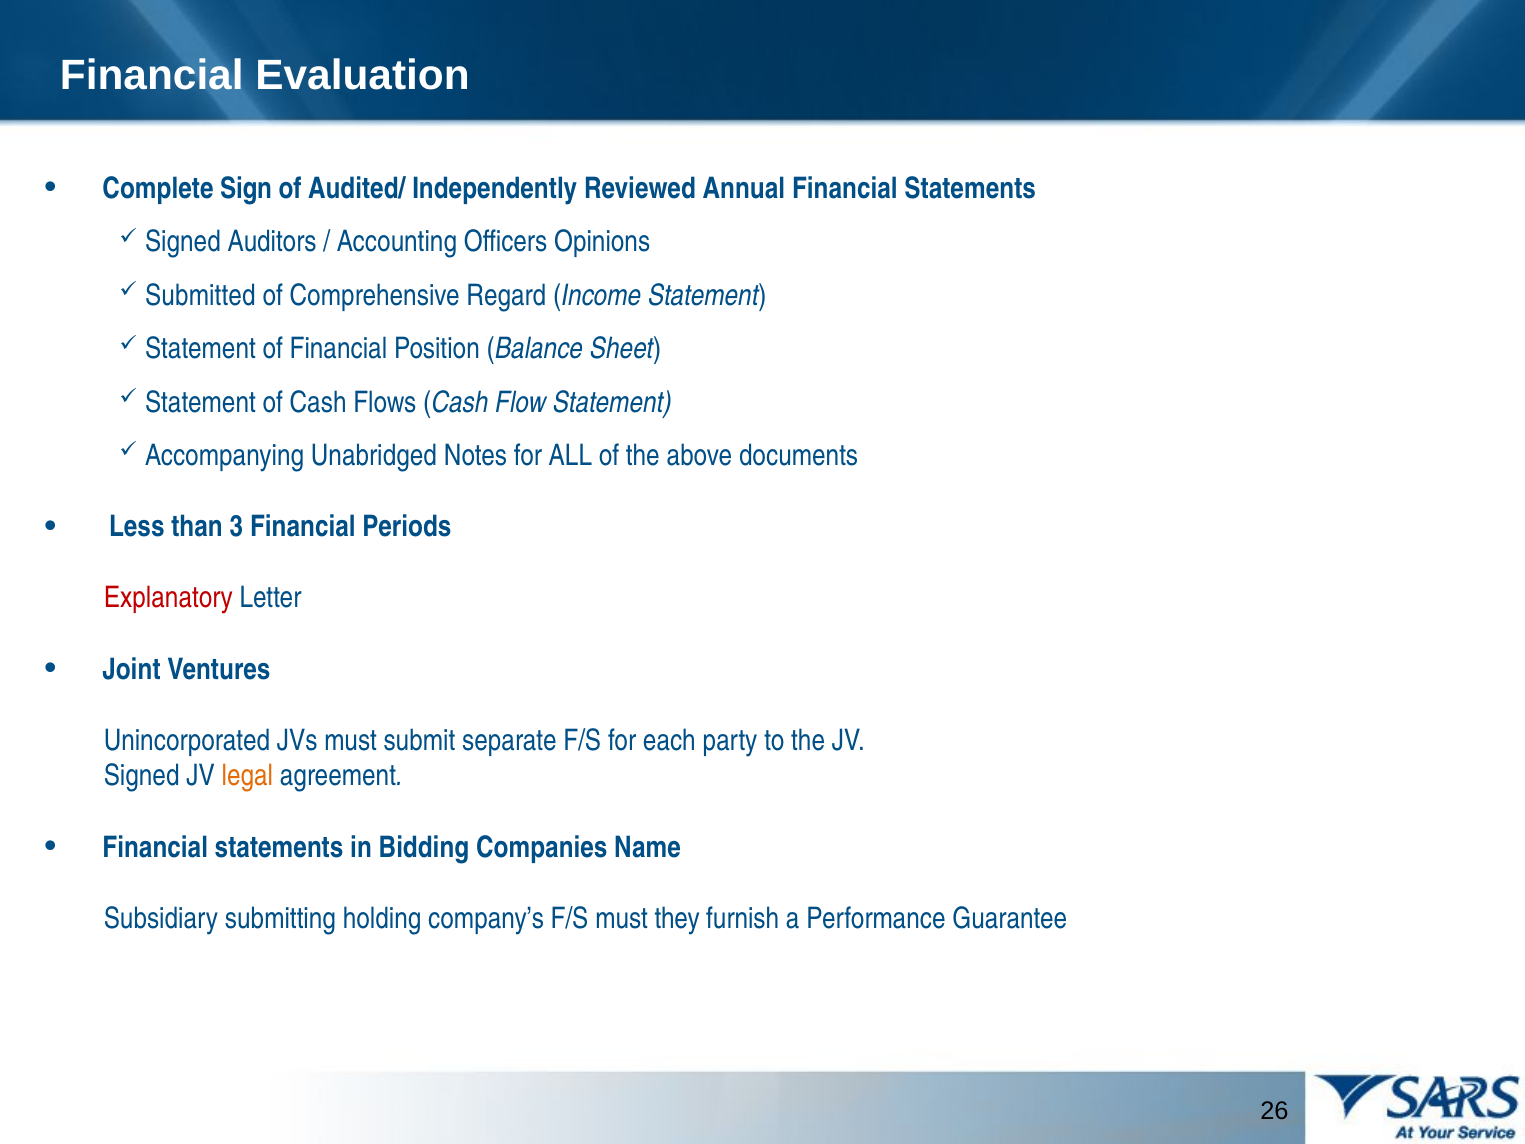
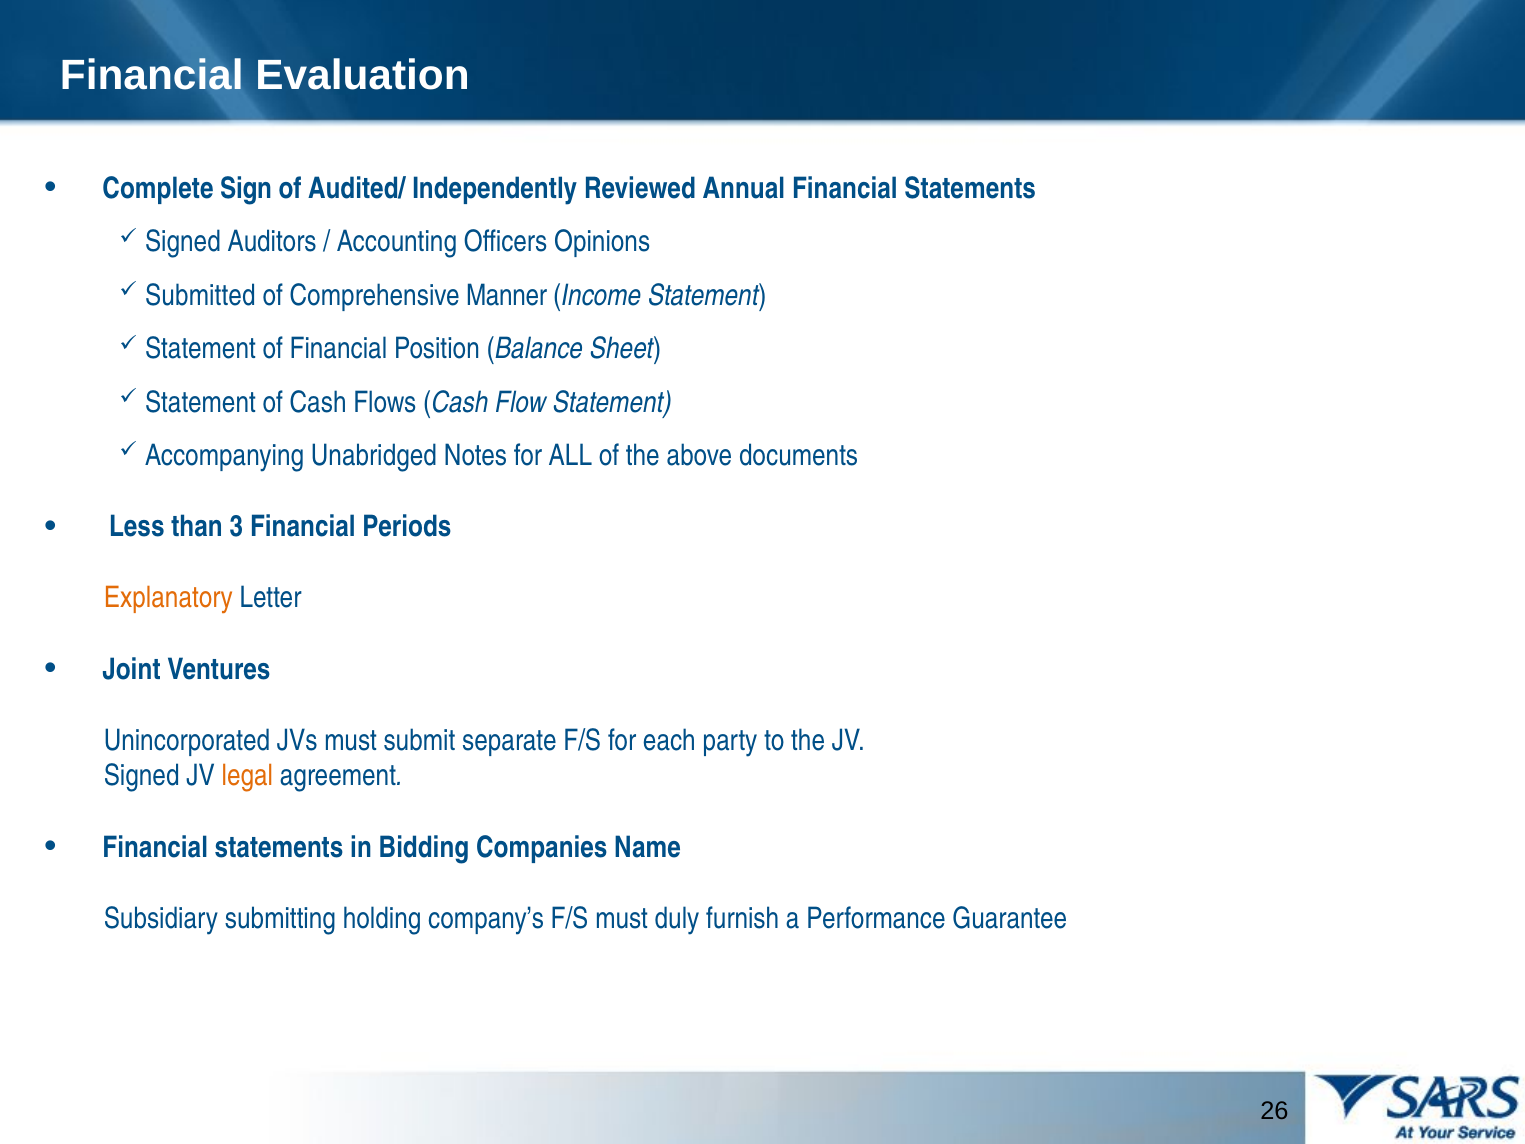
Regard: Regard -> Manner
Explanatory colour: red -> orange
they: they -> duly
